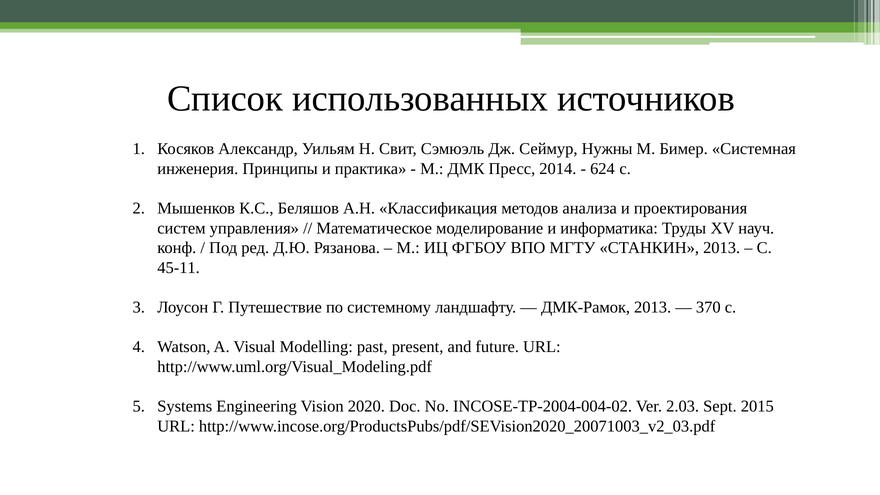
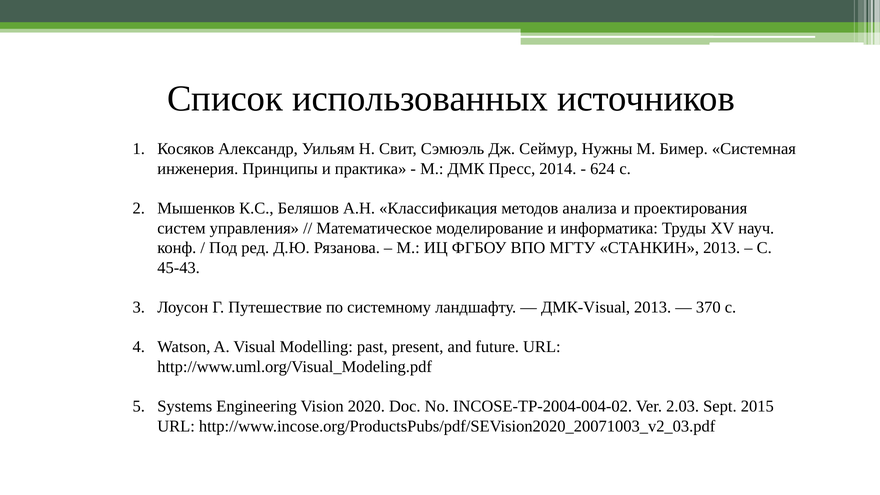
45-11: 45-11 -> 45-43
ДМК-Рамок: ДМК-Рамок -> ДМК-Visual
